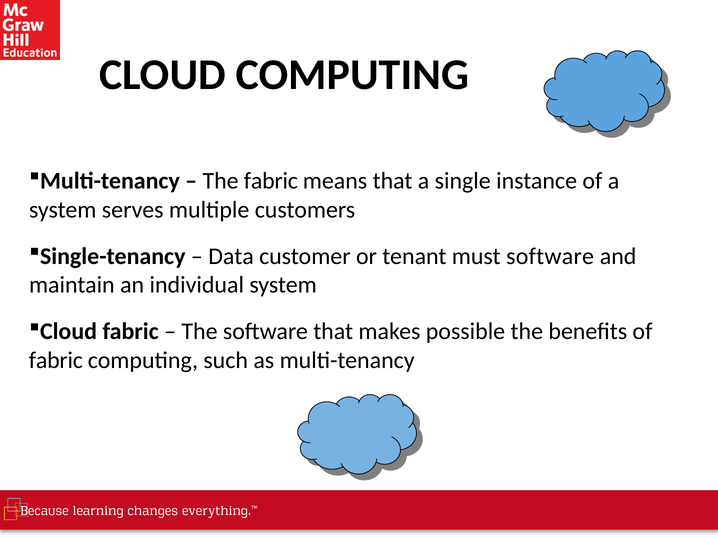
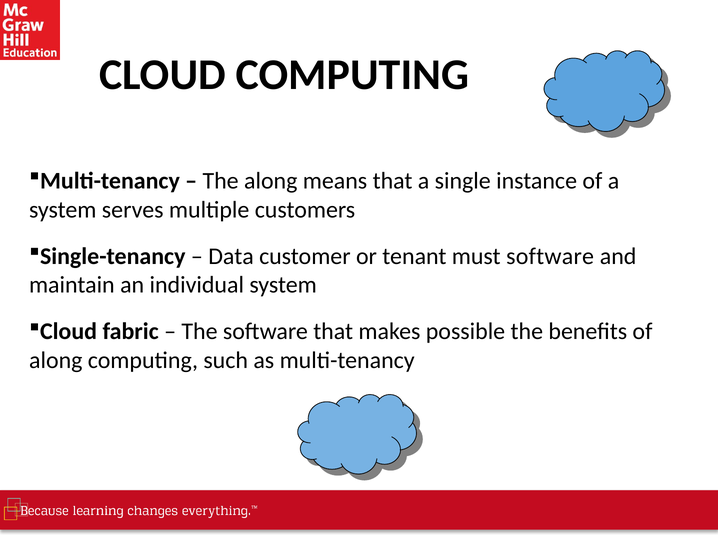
The fabric: fabric -> along
fabric at (56, 361): fabric -> along
